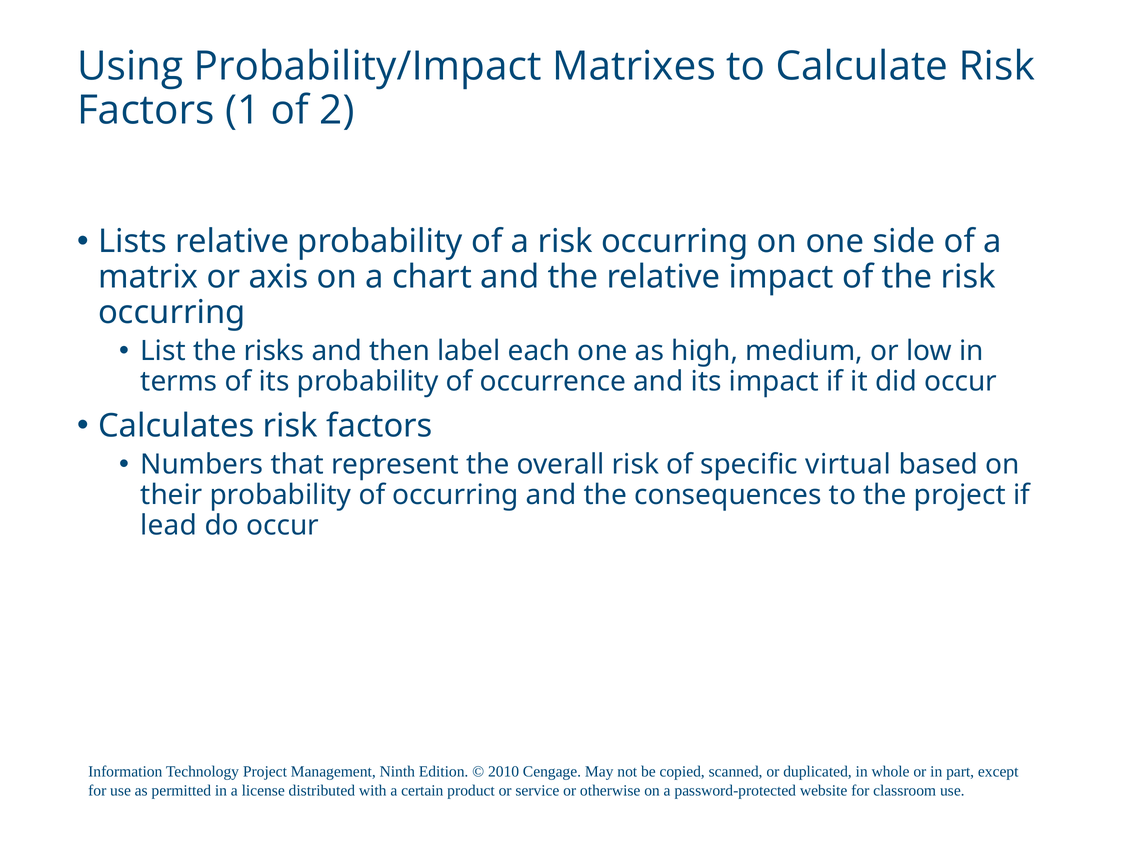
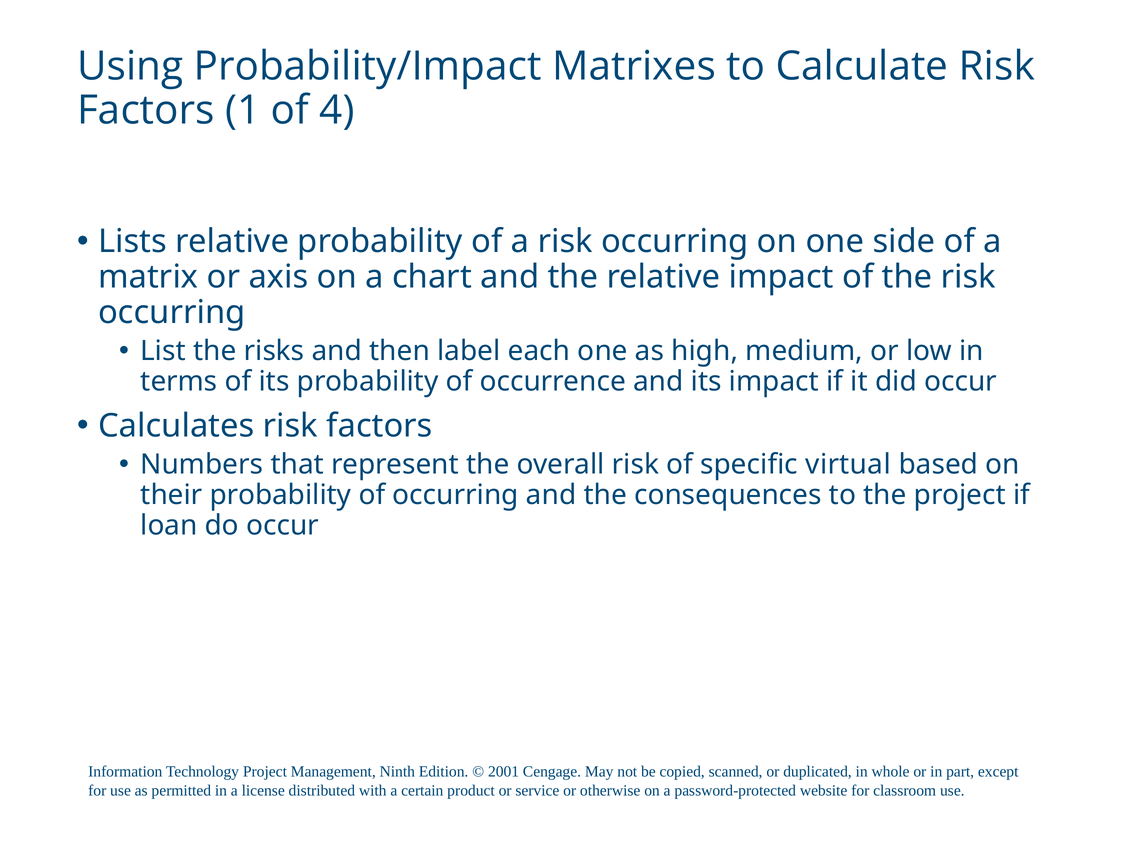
2: 2 -> 4
lead: lead -> loan
2010: 2010 -> 2001
